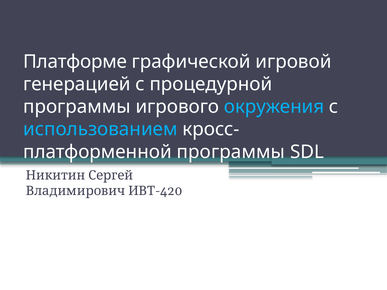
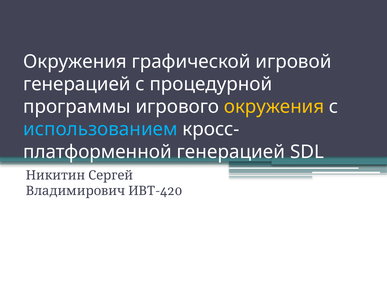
Платформе at (75, 62): Платформе -> Окружения
окружения at (274, 107) colour: light blue -> yellow
программы at (231, 152): программы -> генерацией
